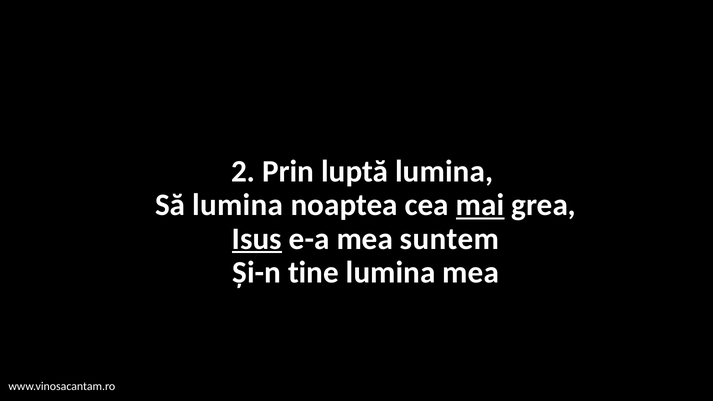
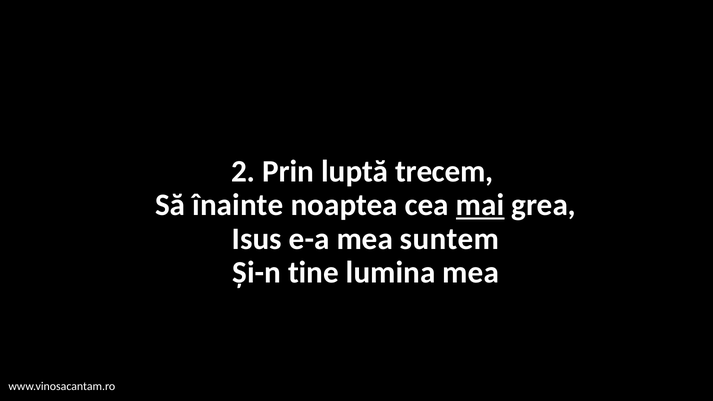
luptă lumina: lumina -> trecem
Să lumina: lumina -> înainte
Isus underline: present -> none
